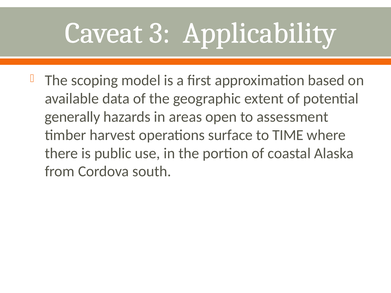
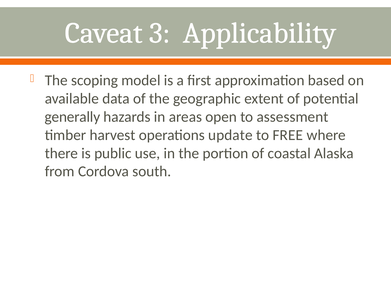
surface: surface -> update
TIME: TIME -> FREE
